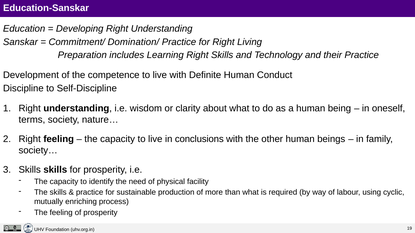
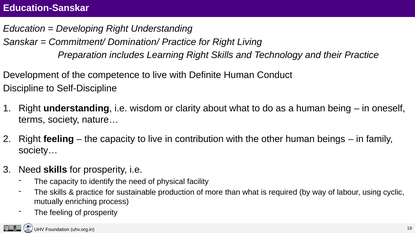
conclusions: conclusions -> contribution
Skills at (30, 170): Skills -> Need
